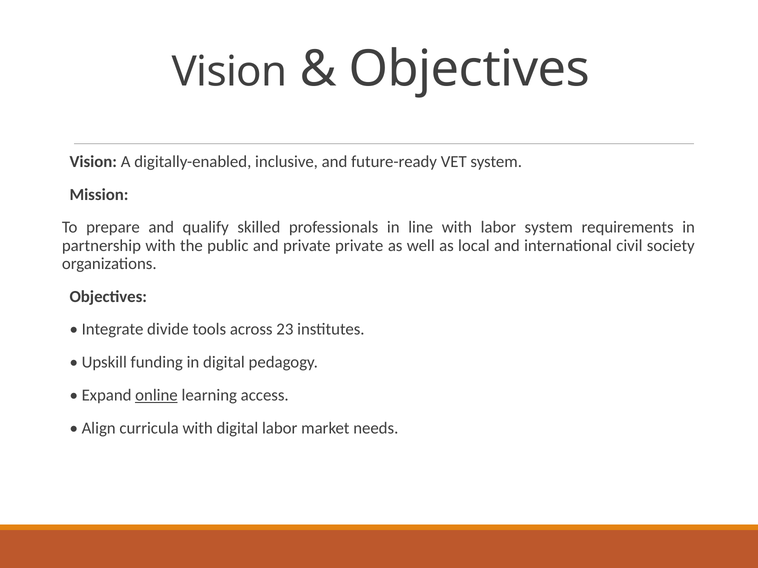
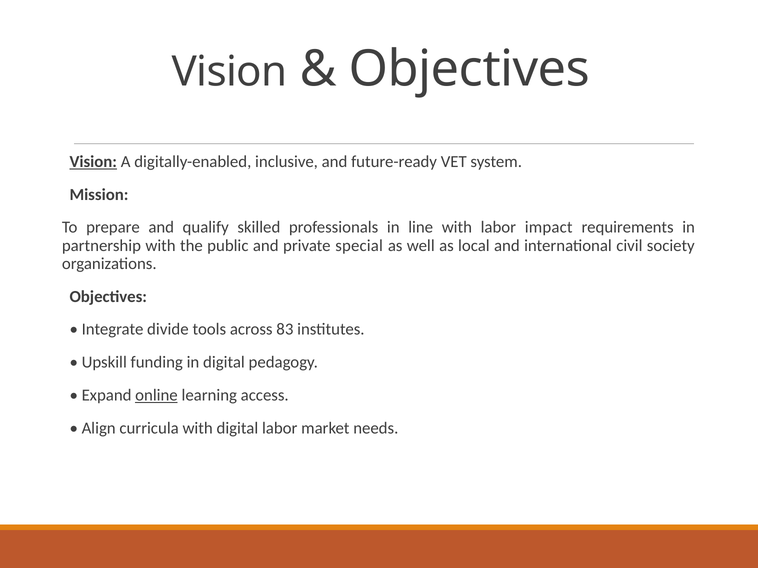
Vision at (93, 162) underline: none -> present
labor system: system -> impact
private private: private -> special
23: 23 -> 83
